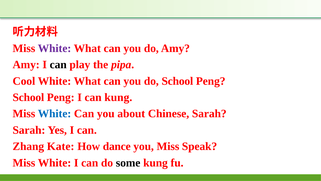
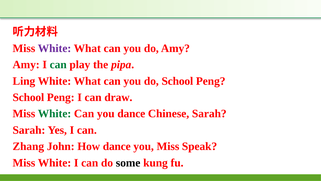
can at (58, 65) colour: black -> green
Cool: Cool -> Ling
can kung: kung -> draw
White at (55, 113) colour: blue -> green
you about: about -> dance
Kate: Kate -> John
